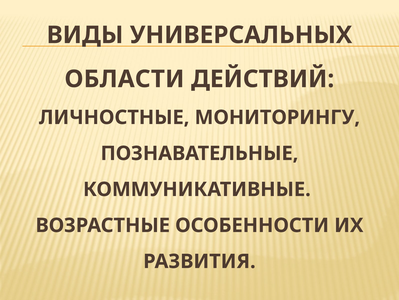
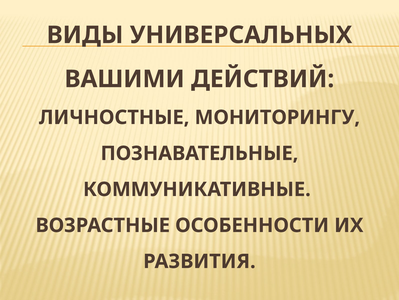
ОБЛАСТИ: ОБЛАСТИ -> ВАШИМИ
